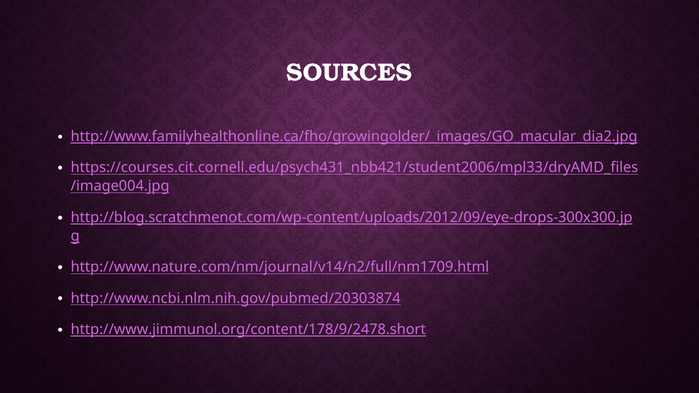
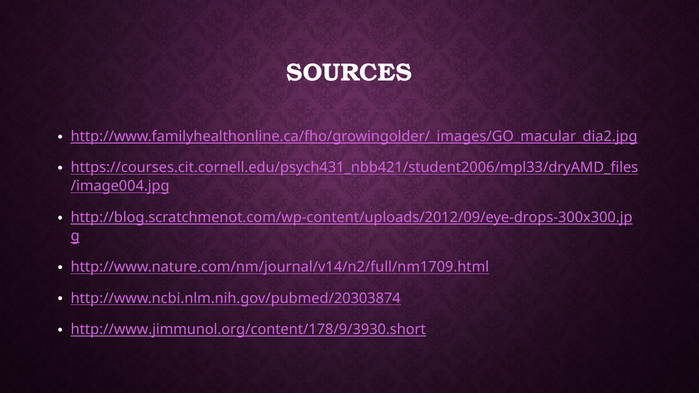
http://www.jimmunol.org/content/178/9/2478.short: http://www.jimmunol.org/content/178/9/2478.short -> http://www.jimmunol.org/content/178/9/3930.short
